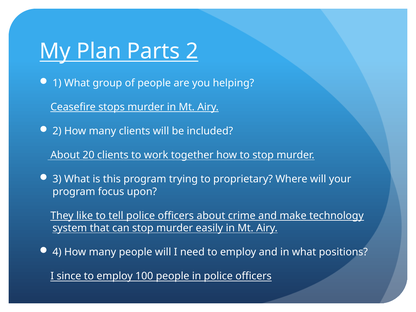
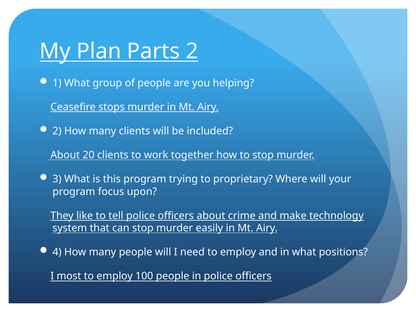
since: since -> most
